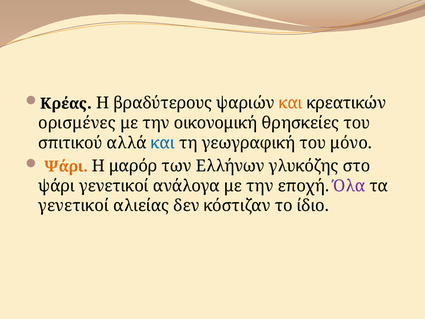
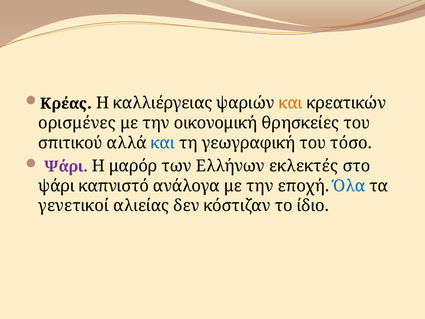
βραδύτερους: βραδύτερους -> καλλιέργειας
μόνο: μόνο -> τόσο
Ψάρι at (66, 166) colour: orange -> purple
γλυκόζης: γλυκόζης -> εκλεκτές
ψάρι γενετικοί: γενετικοί -> καπνιστό
Όλα colour: purple -> blue
